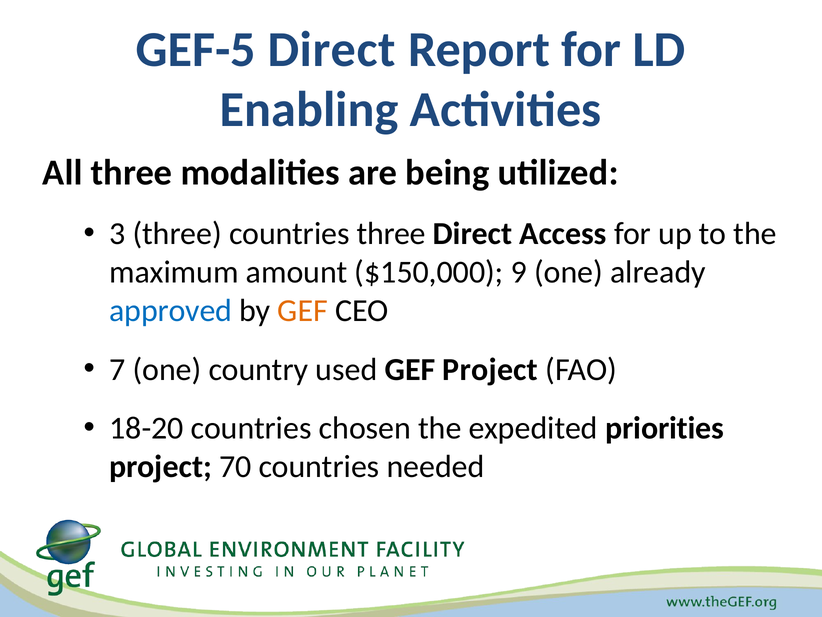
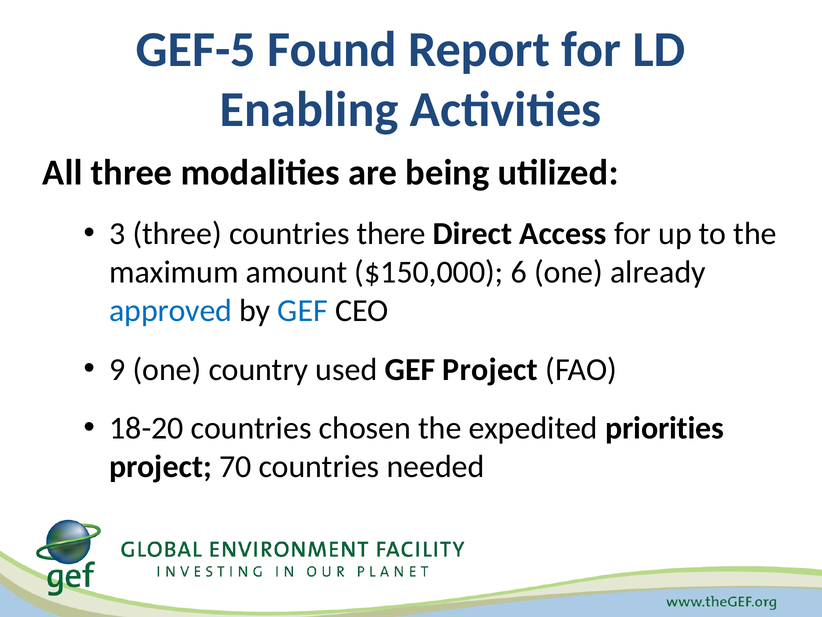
GEF-5 Direct: Direct -> Found
countries three: three -> there
9: 9 -> 6
GEF at (303, 310) colour: orange -> blue
7: 7 -> 9
